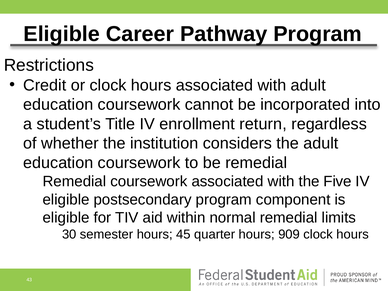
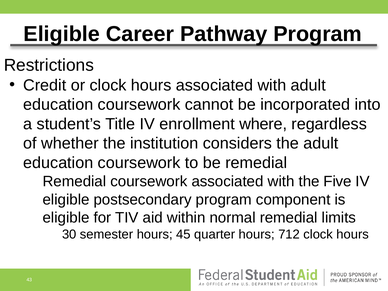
return: return -> where
909: 909 -> 712
